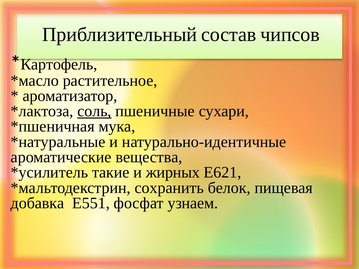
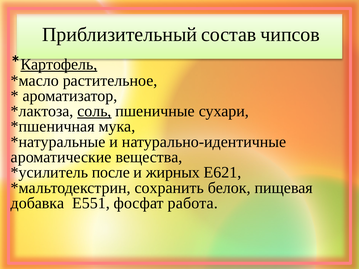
Картофель underline: none -> present
такие: такие -> после
узнаем: узнаем -> работа
